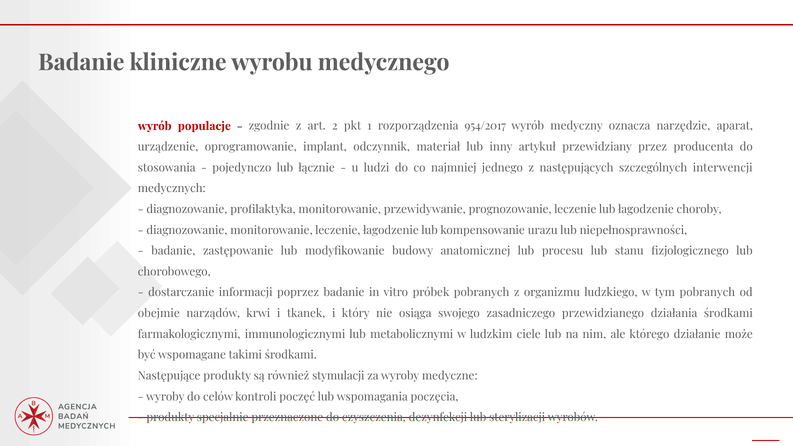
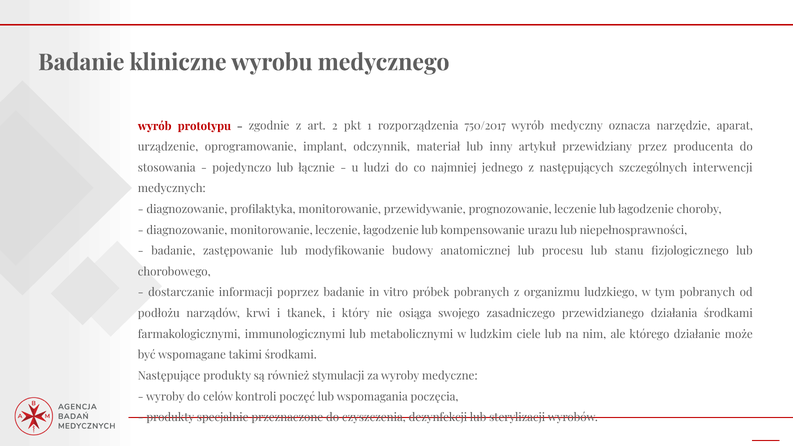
populacje: populacje -> prototypu
954/2017: 954/2017 -> 750/2017
obejmie: obejmie -> podłożu
